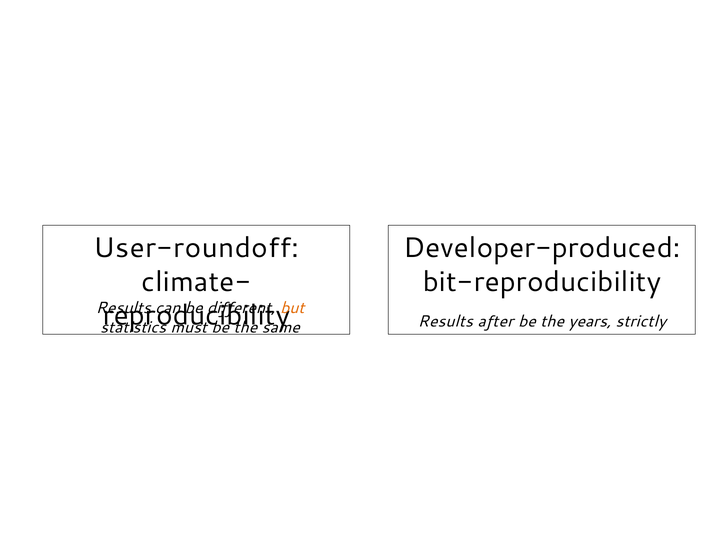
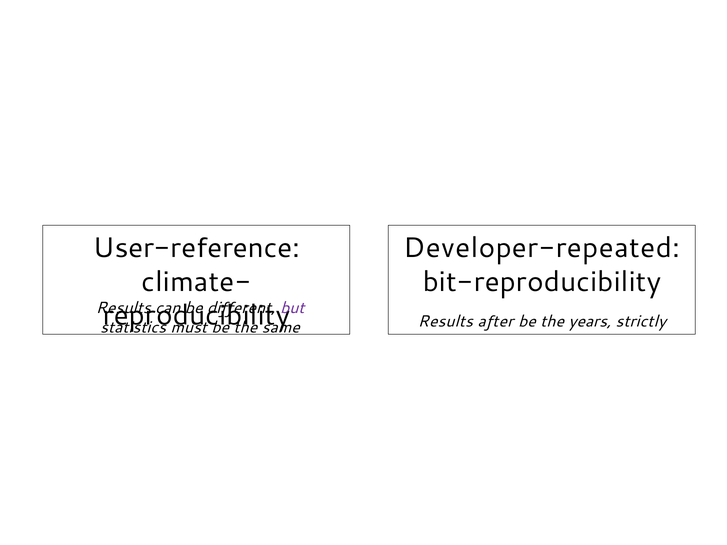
User-roundoff: User-roundoff -> User-reference
Developer-produced: Developer-produced -> Developer-repeated
but colour: orange -> purple
